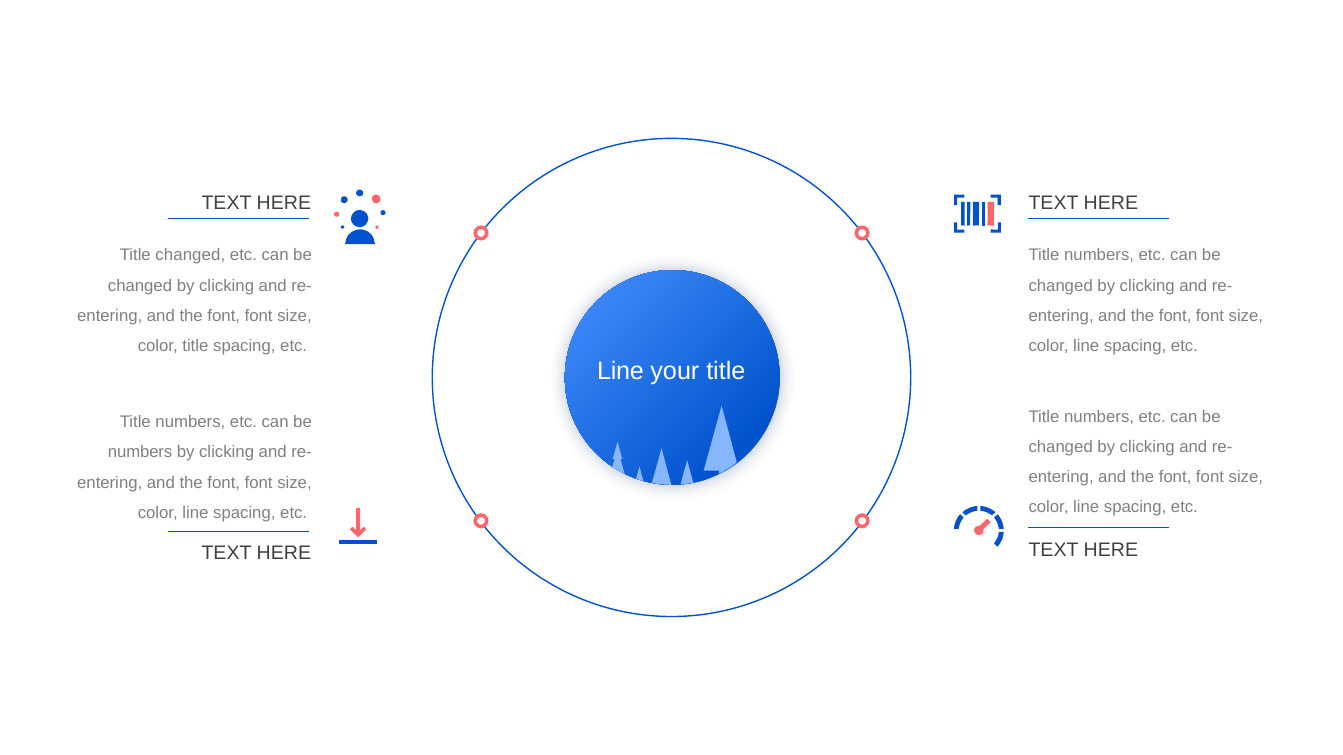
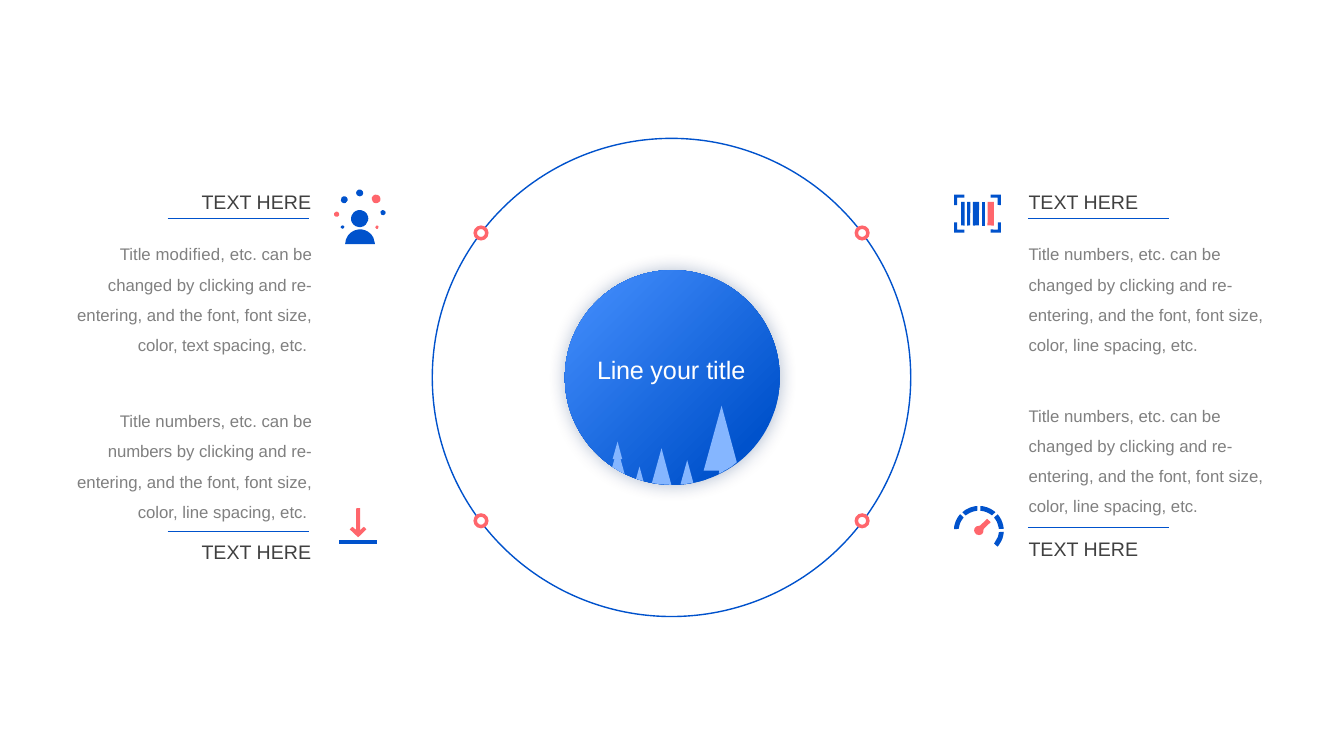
Title changed: changed -> modified
color title: title -> text
